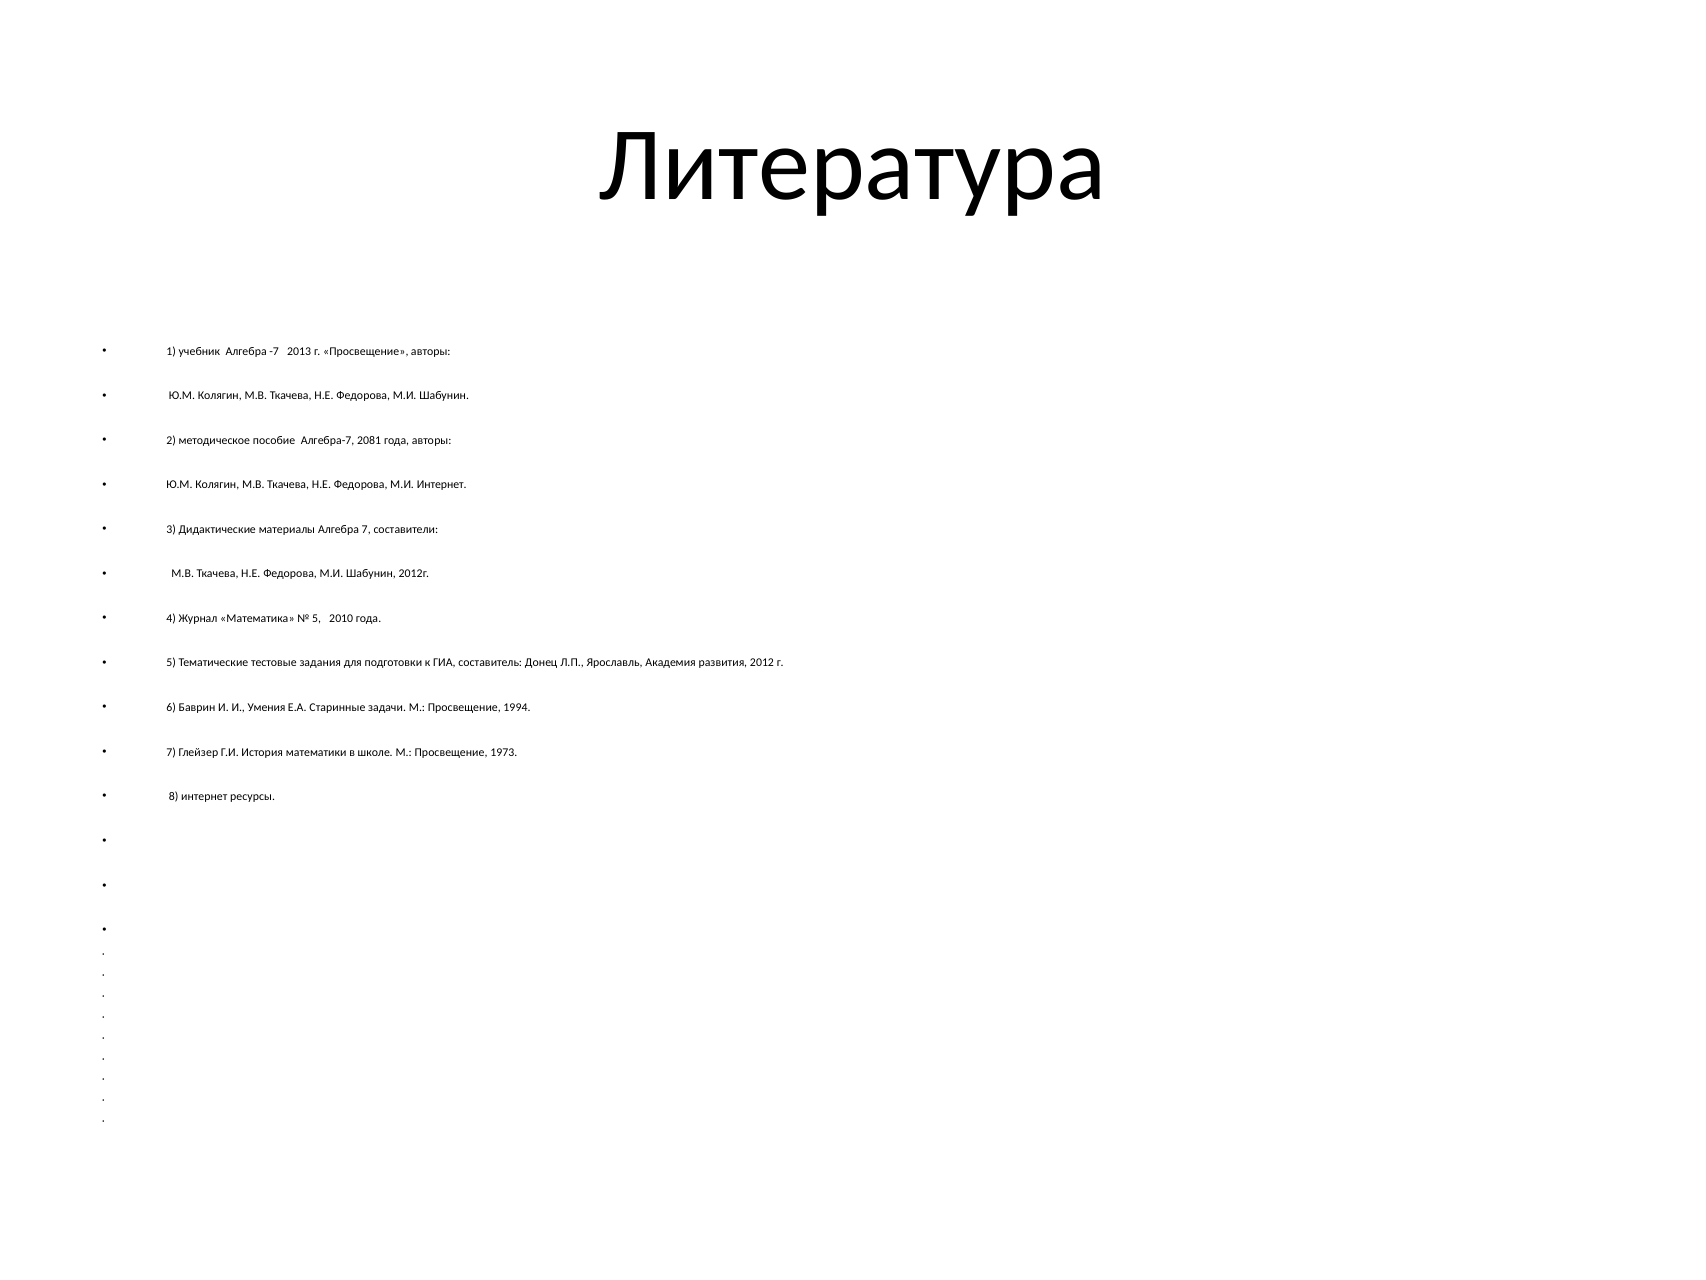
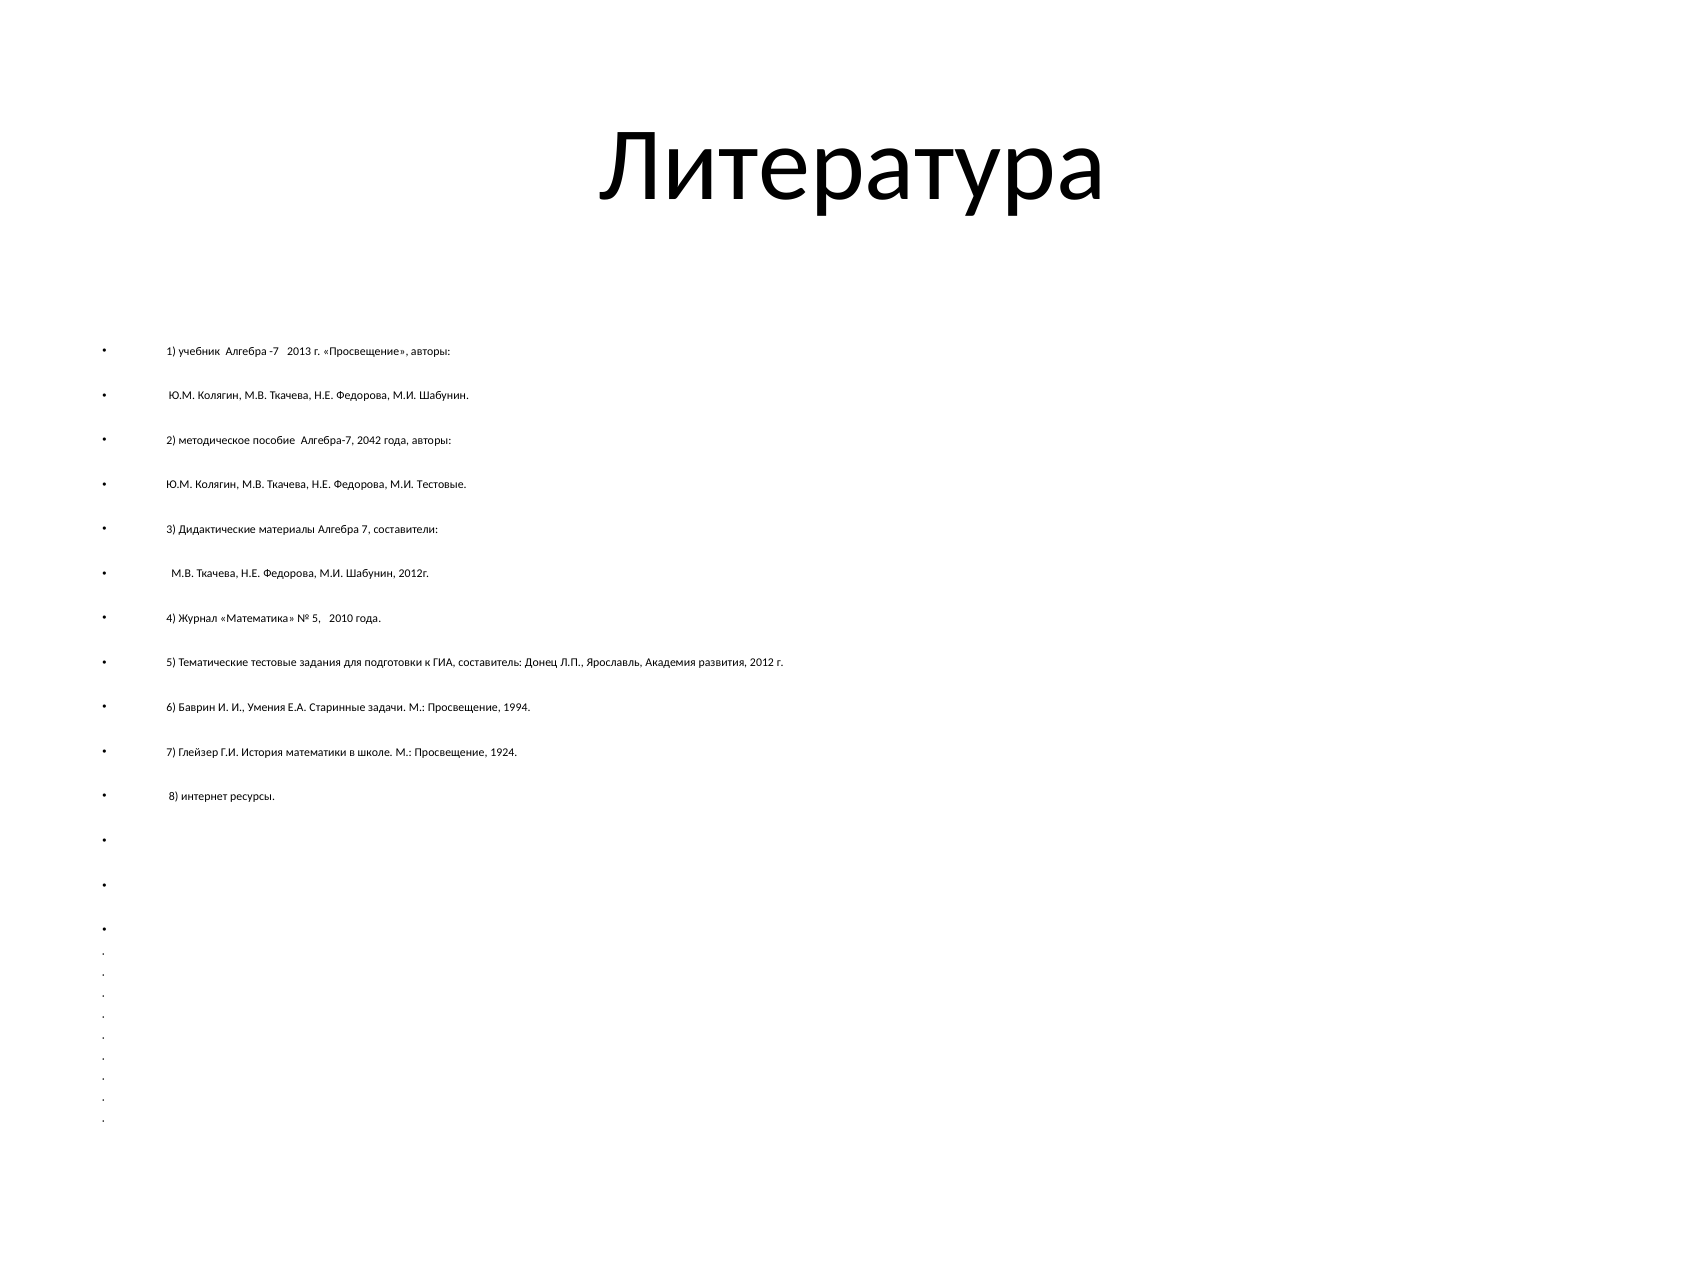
2081: 2081 -> 2042
М.И Интернет: Интернет -> Тестовые
1973: 1973 -> 1924
